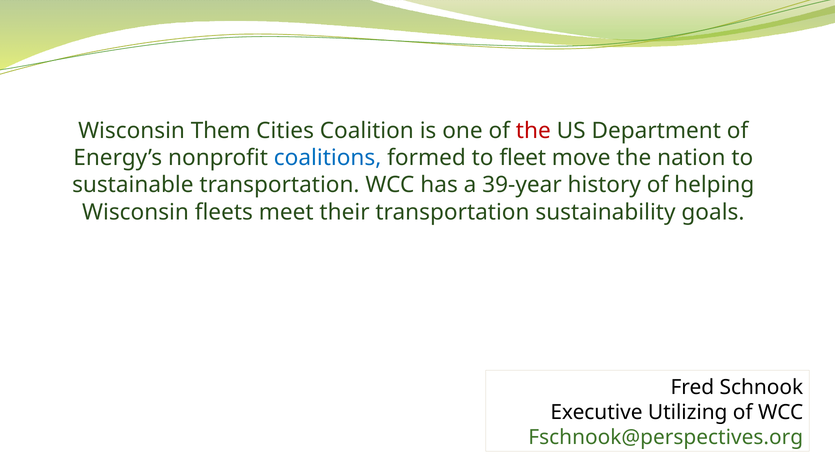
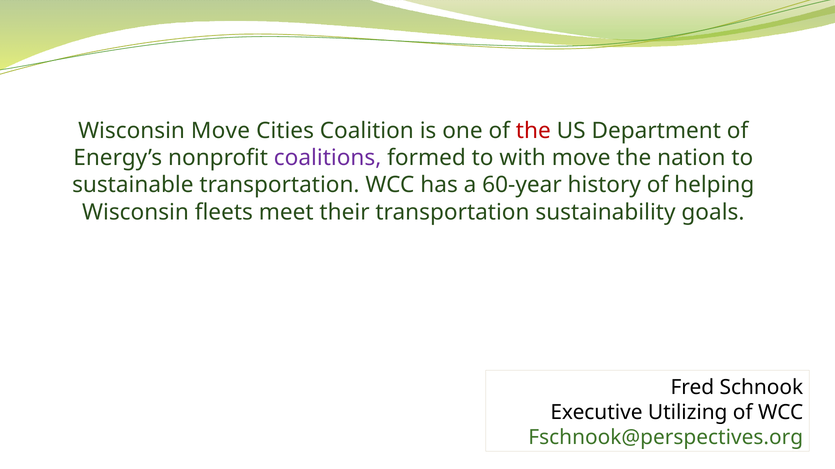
Wisconsin Them: Them -> Move
coalitions colour: blue -> purple
fleet: fleet -> with
39-year: 39-year -> 60-year
